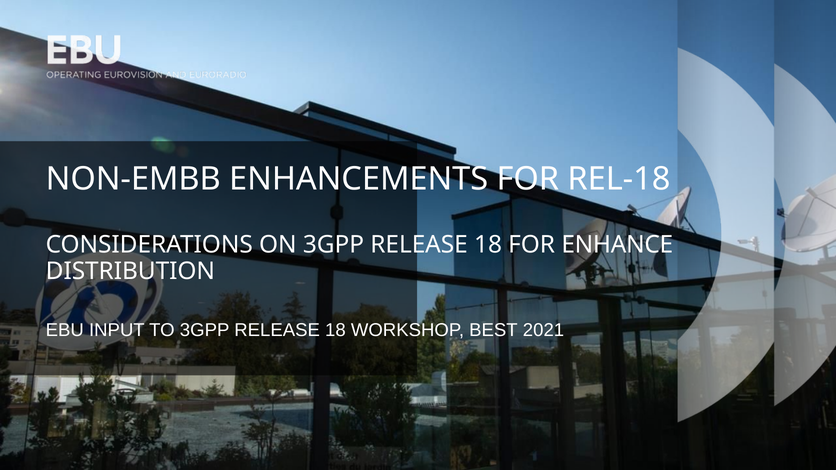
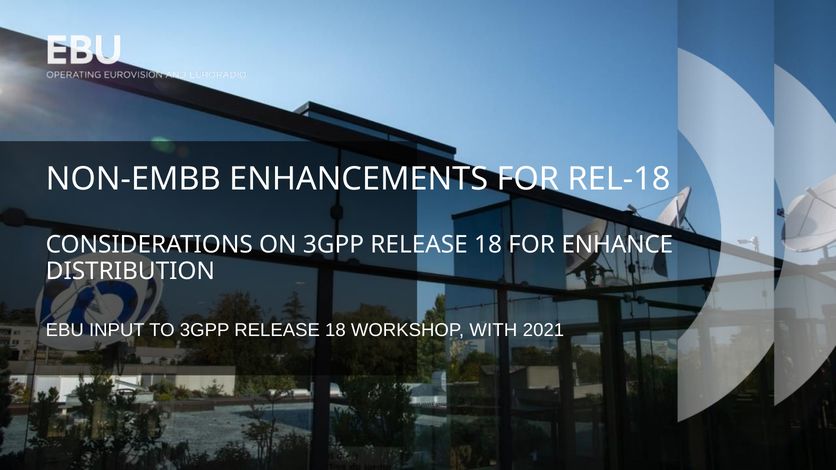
BEST: BEST -> WITH
